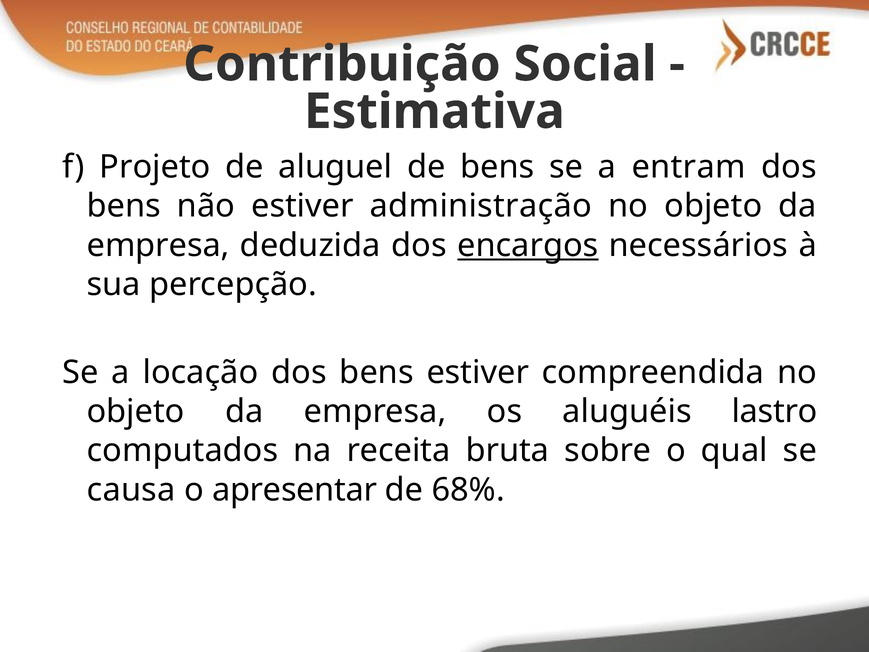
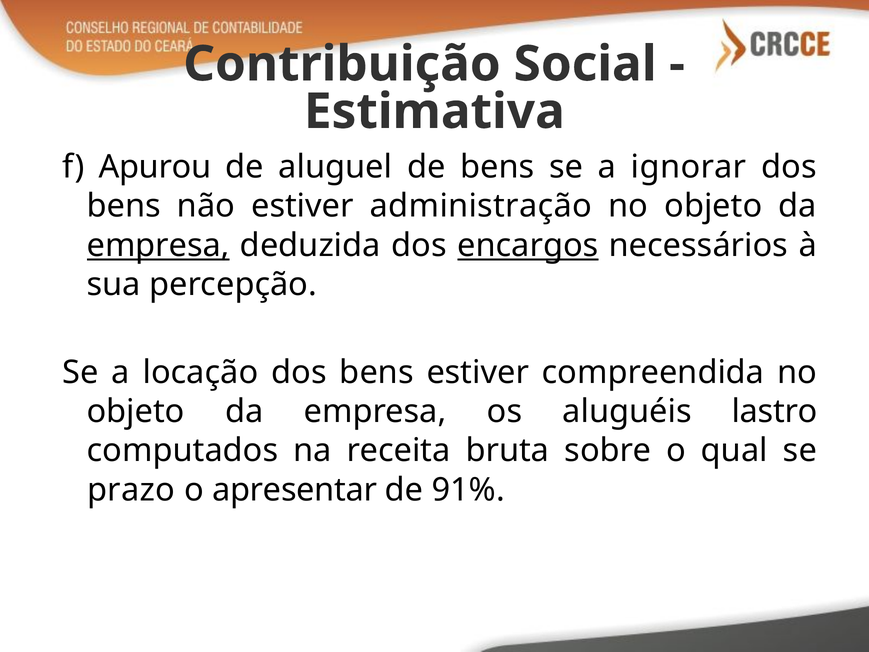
Projeto: Projeto -> Apurou
entram: entram -> ignorar
empresa at (158, 245) underline: none -> present
causa: causa -> prazo
68%: 68% -> 91%
